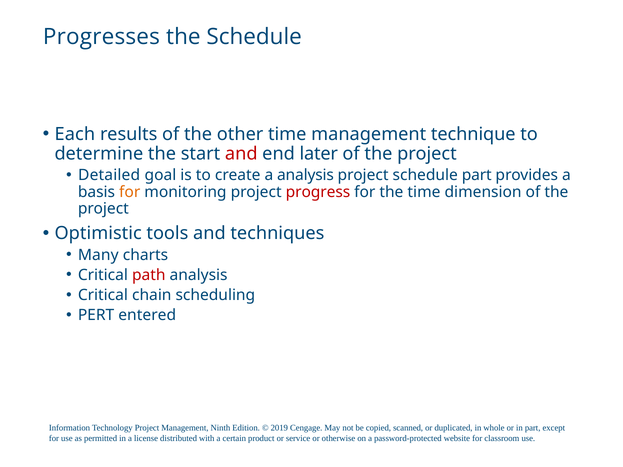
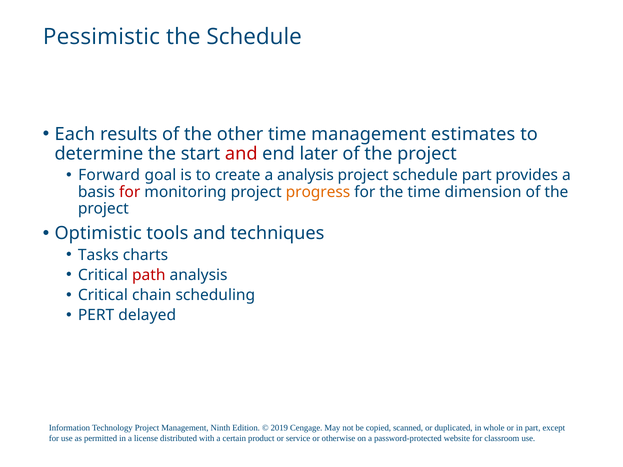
Progresses: Progresses -> Pessimistic
technique: technique -> estimates
Detailed: Detailed -> Forward
for at (130, 192) colour: orange -> red
progress colour: red -> orange
Many: Many -> Tasks
entered: entered -> delayed
